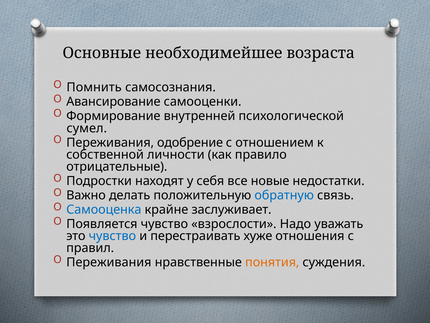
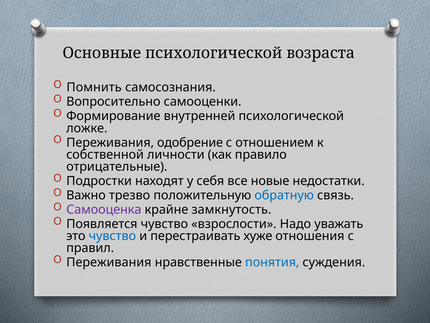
Основные необходимейшее: необходимейшее -> психологической
Авансирование: Авансирование -> Вопросительно
сумел: сумел -> ложке
делать: делать -> трезво
Самооценка colour: blue -> purple
заслуживает: заслуживает -> замкнутость
понятия colour: orange -> blue
